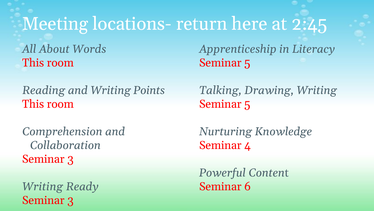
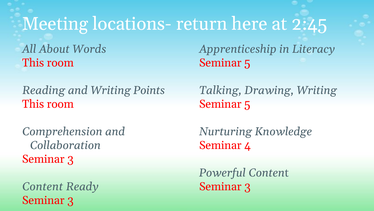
Writing at (43, 186): Writing -> Content
6 at (248, 186): 6 -> 3
